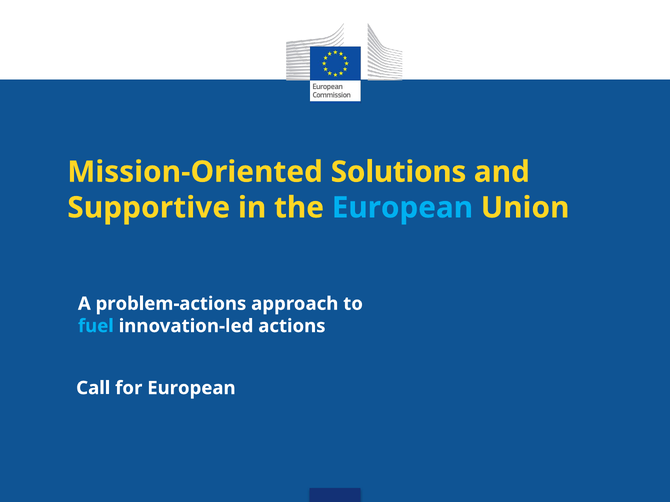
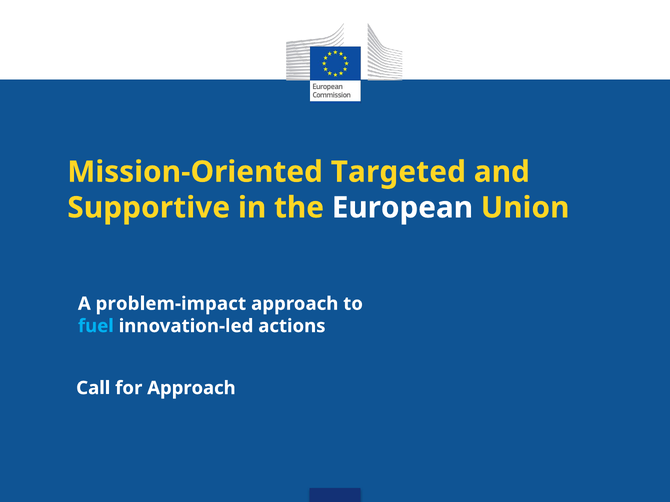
Solutions: Solutions -> Targeted
European at (402, 208) colour: light blue -> white
problem-actions: problem-actions -> problem-impact
for European: European -> Approach
